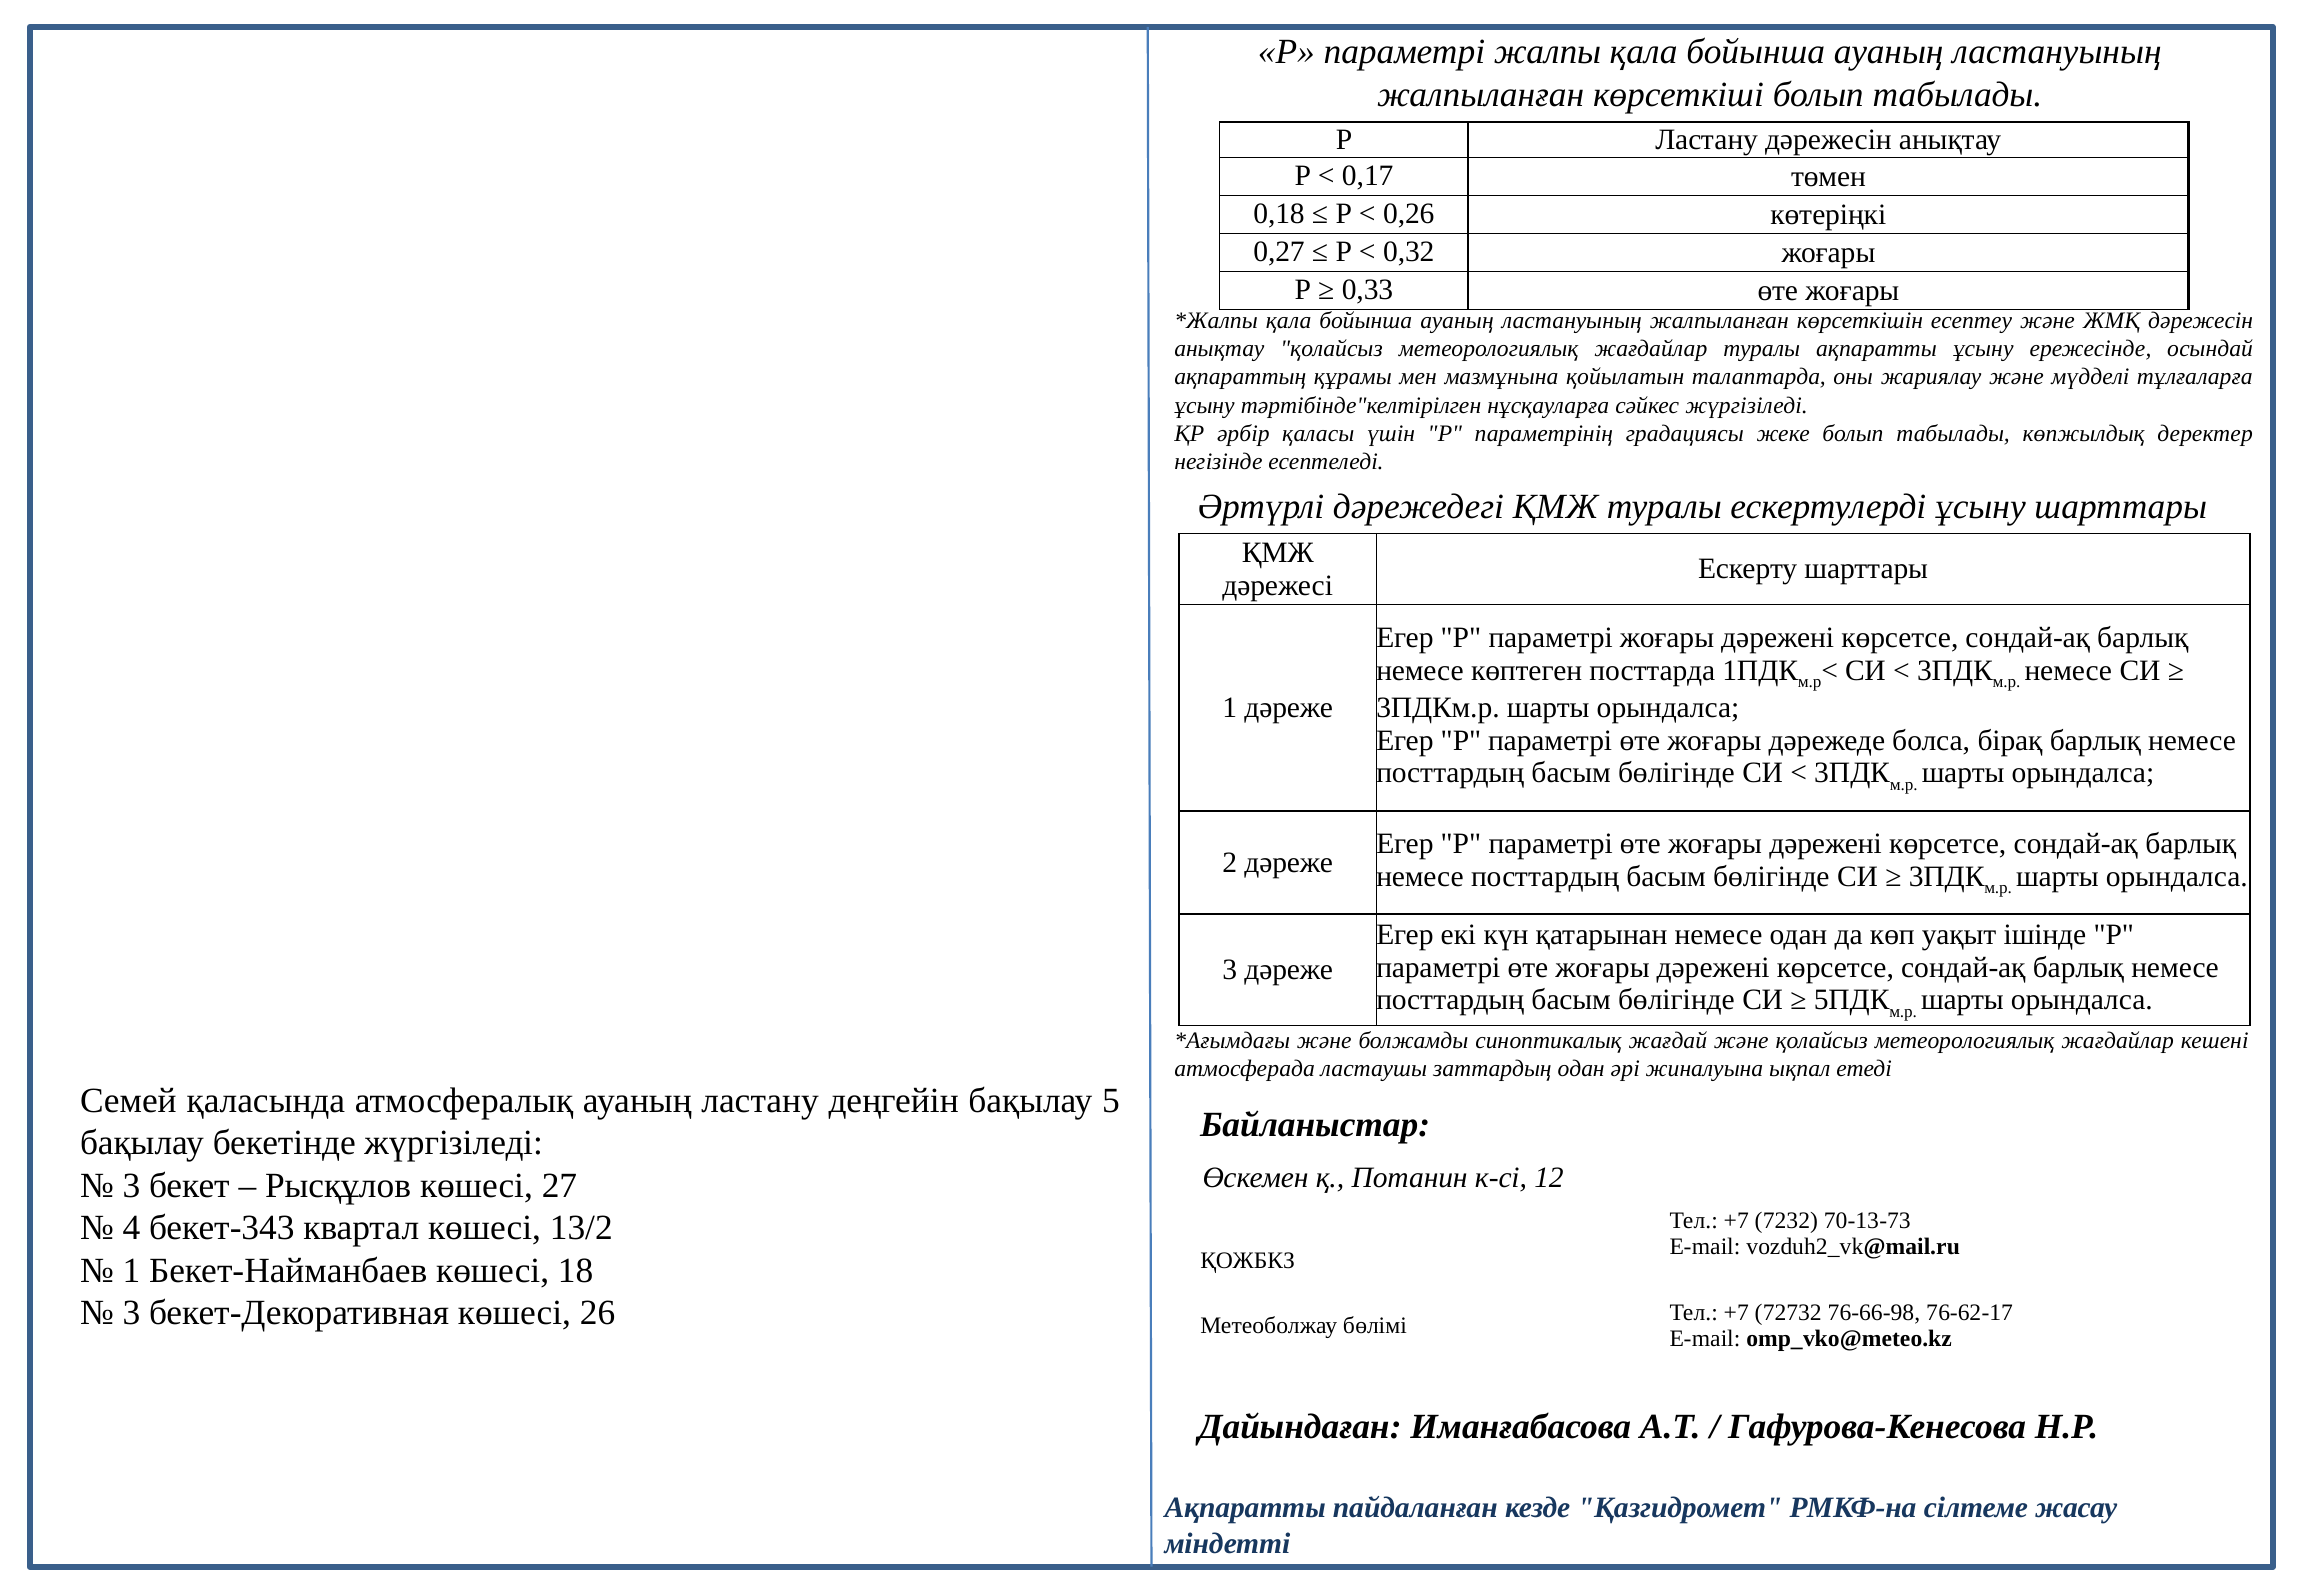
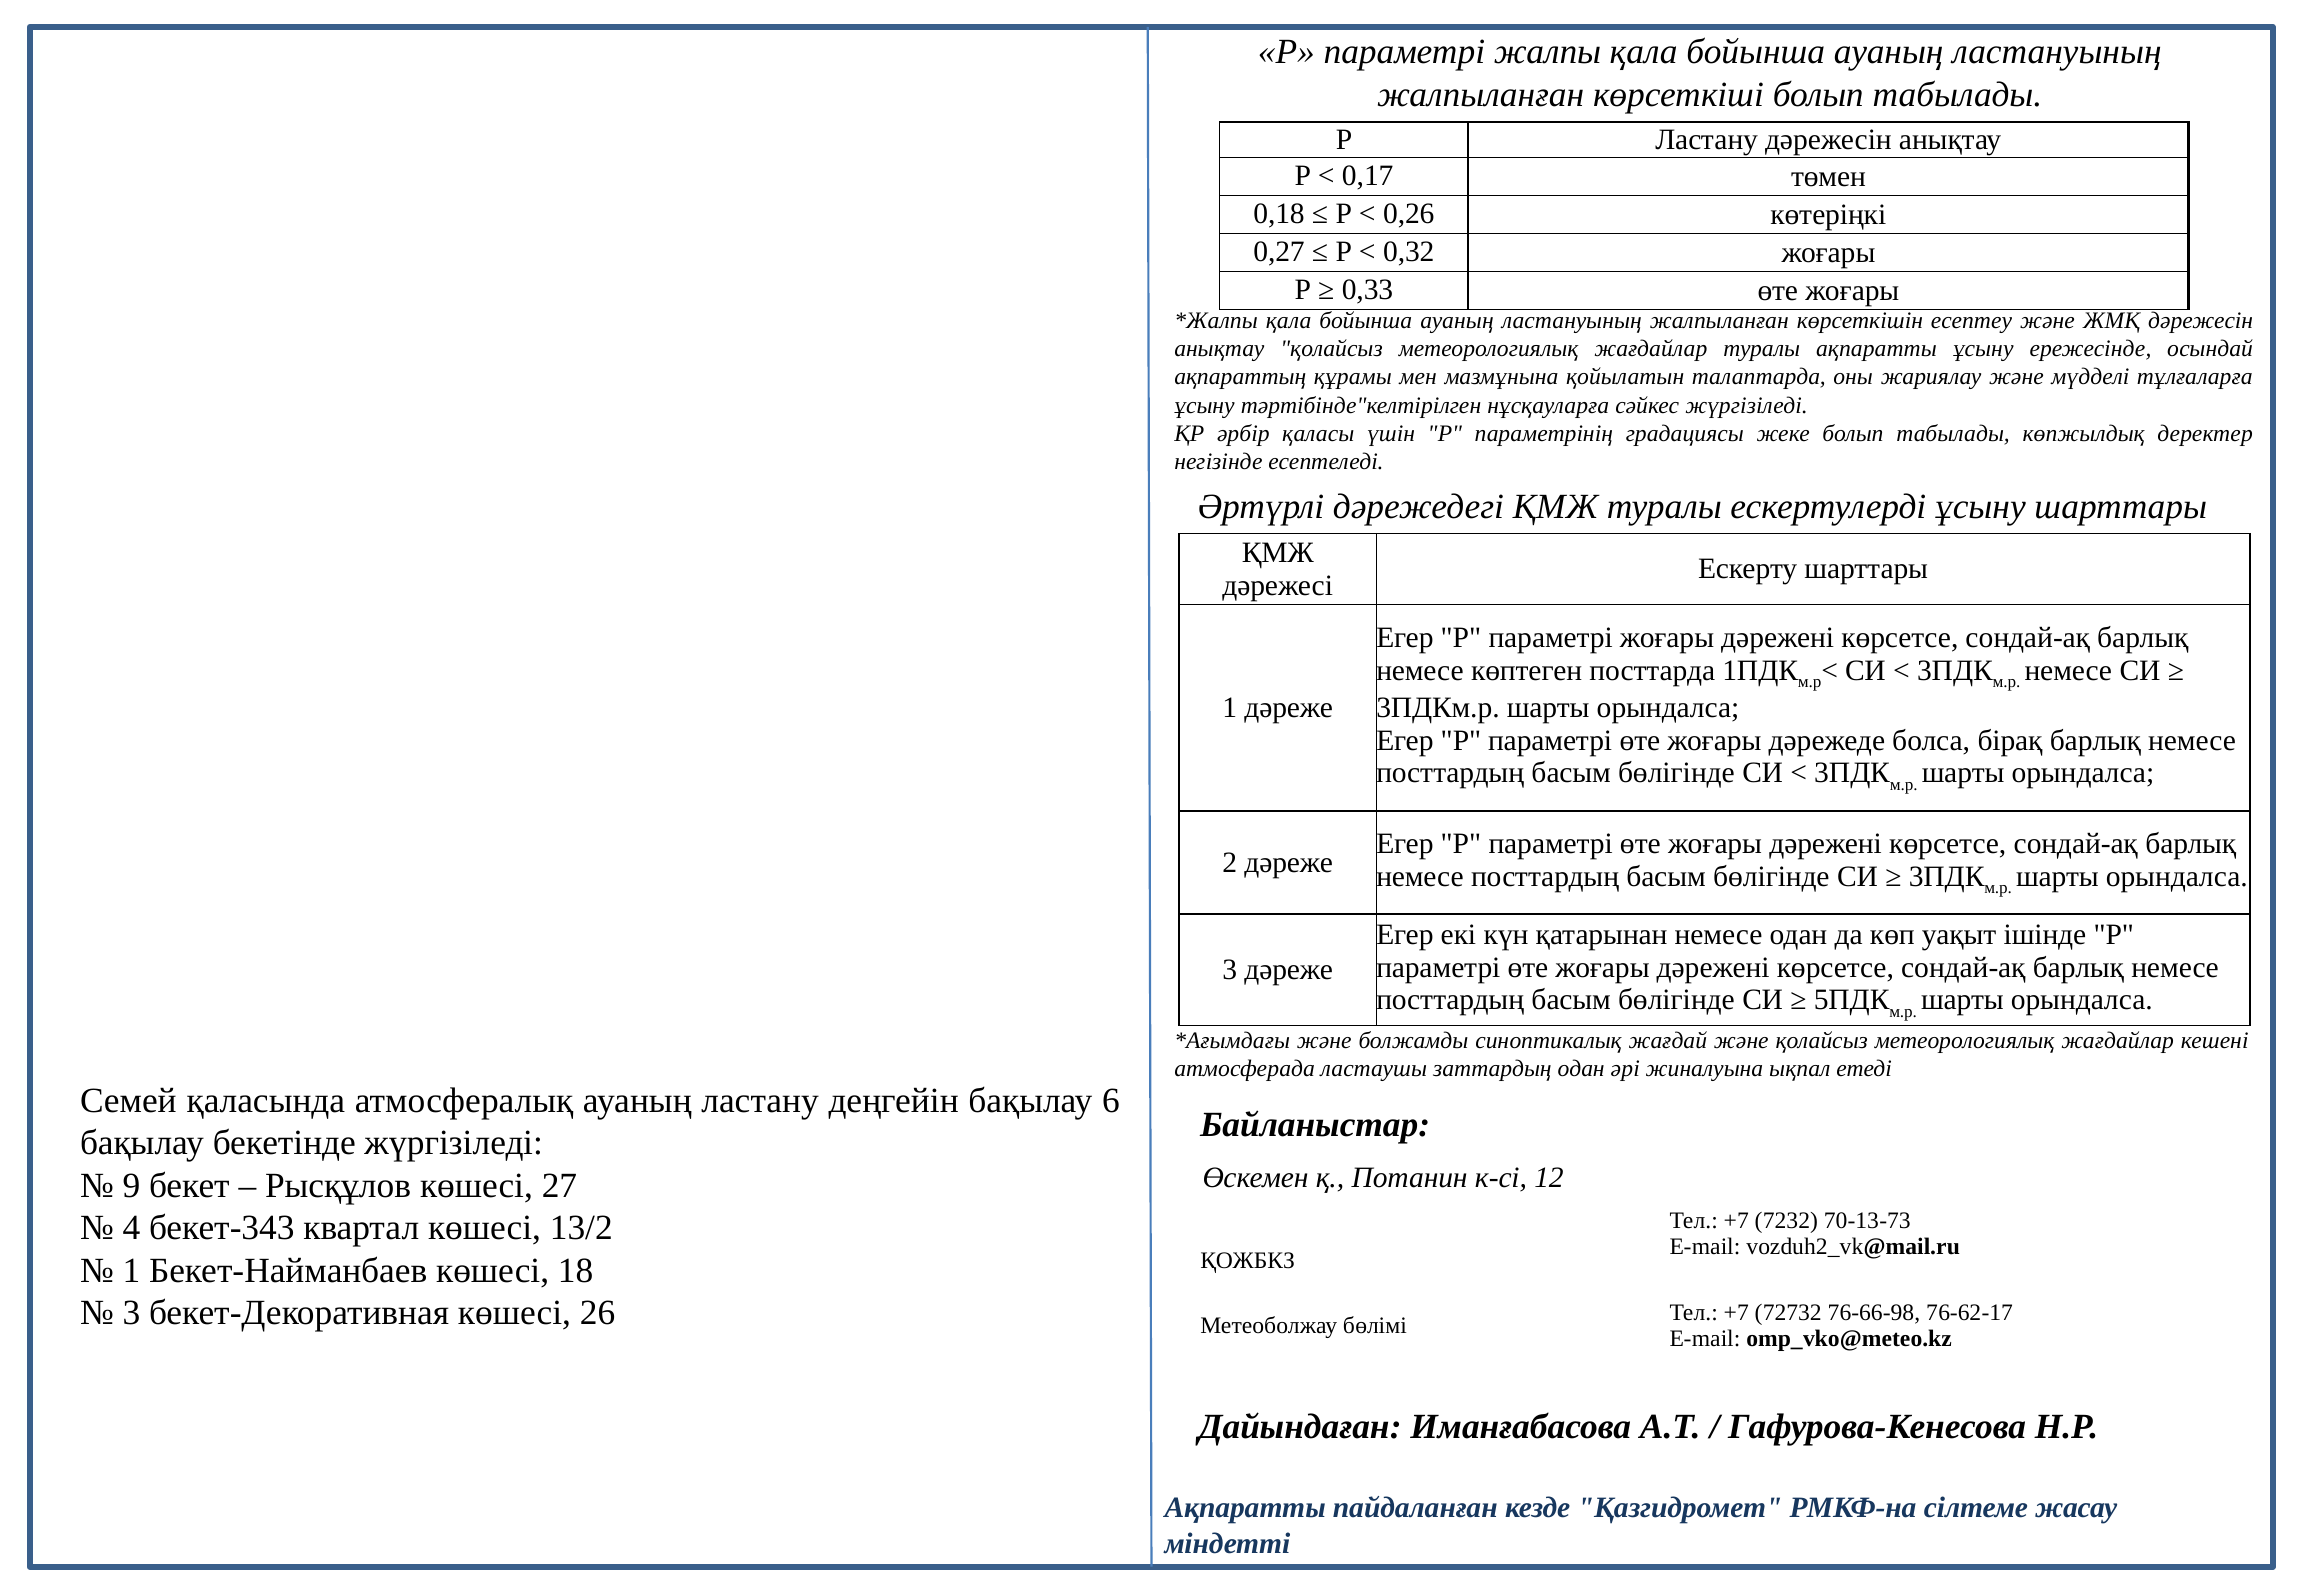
5: 5 -> 6
3 at (131, 1186): 3 -> 9
